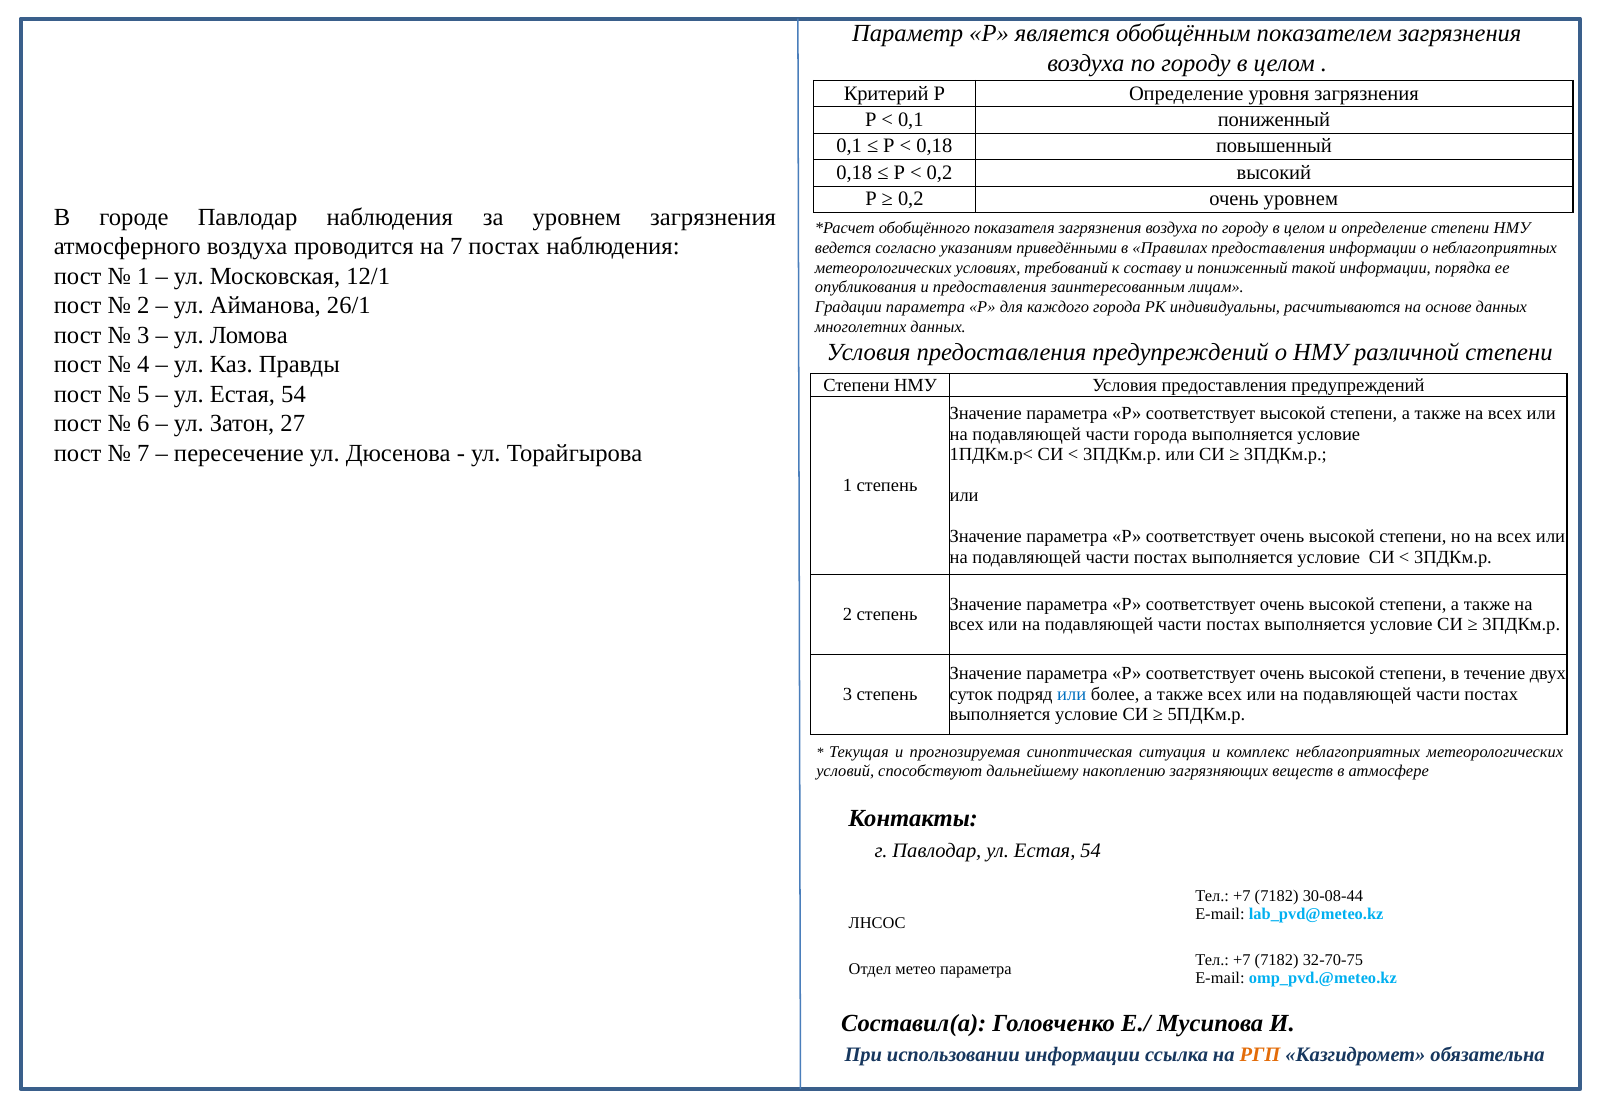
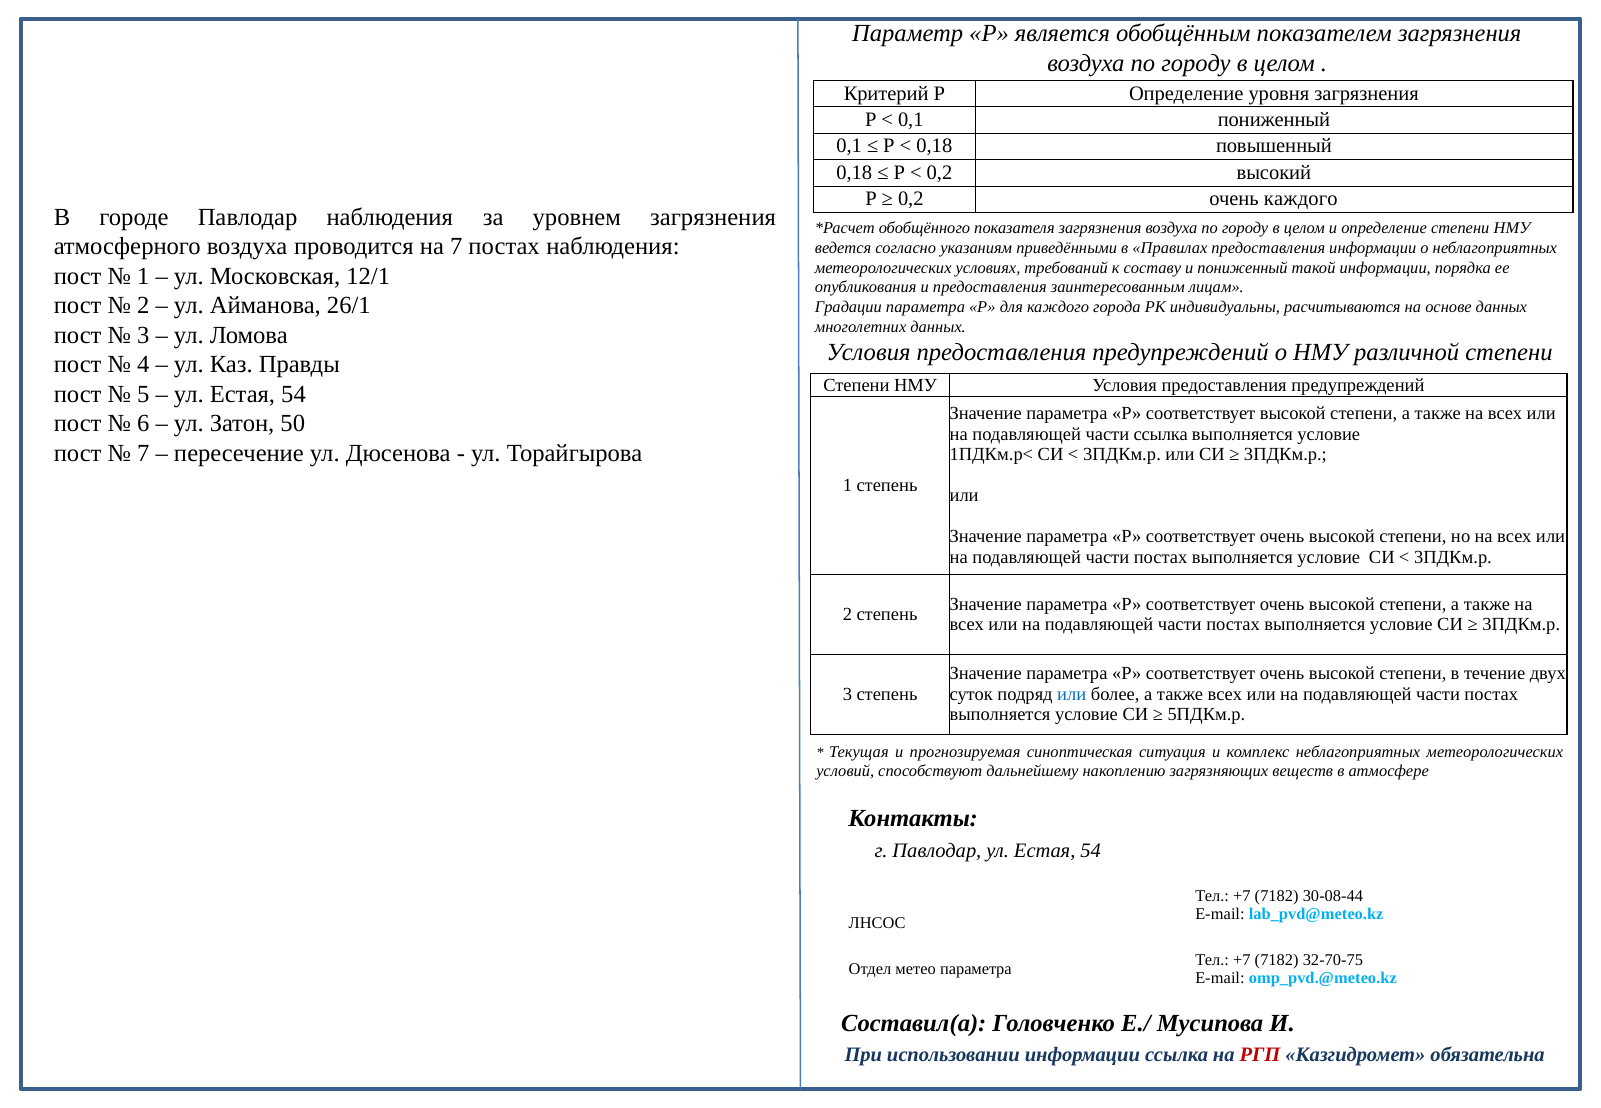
очень уровнем: уровнем -> каждого
27: 27 -> 50
части города: города -> ссылка
РГП colour: orange -> red
